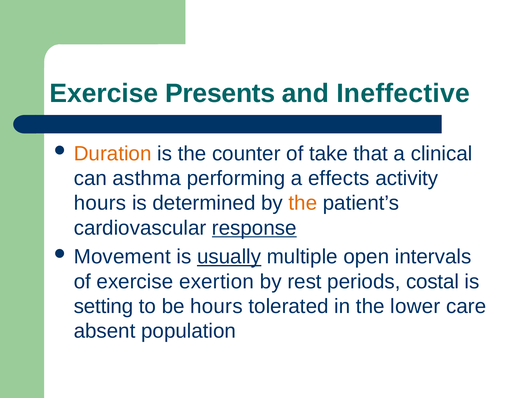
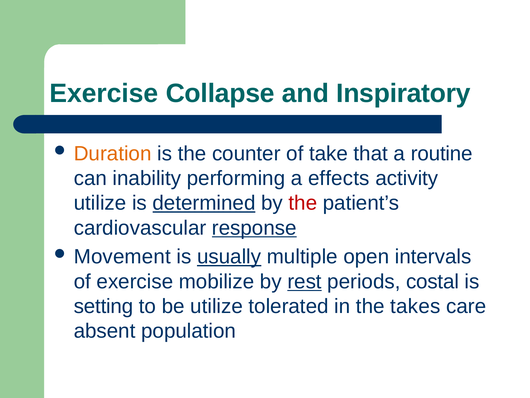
Presents: Presents -> Collapse
Ineffective: Ineffective -> Inspiratory
clinical: clinical -> routine
asthma: asthma -> inability
hours at (100, 203): hours -> utilize
determined underline: none -> present
the at (303, 203) colour: orange -> red
exertion: exertion -> mobilize
rest underline: none -> present
be hours: hours -> utilize
lower: lower -> takes
